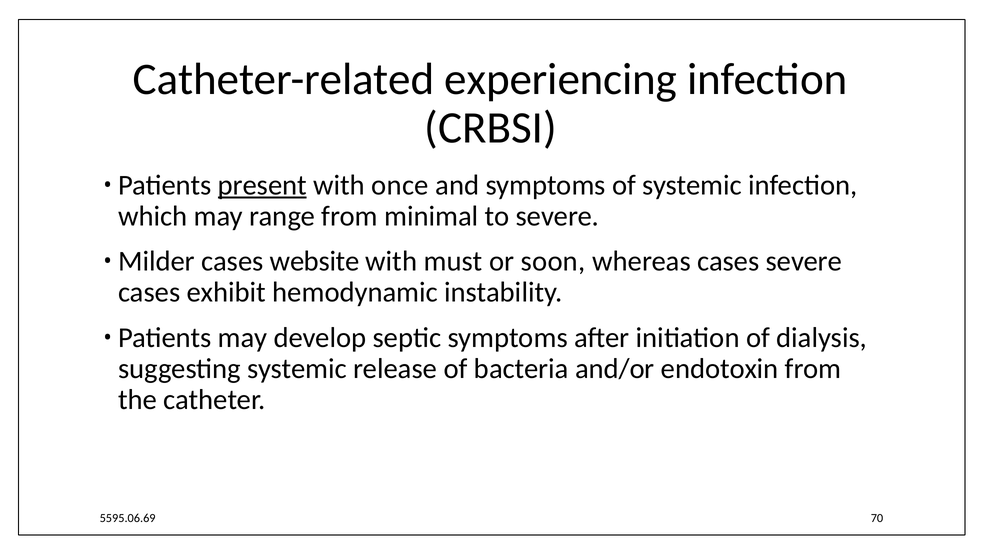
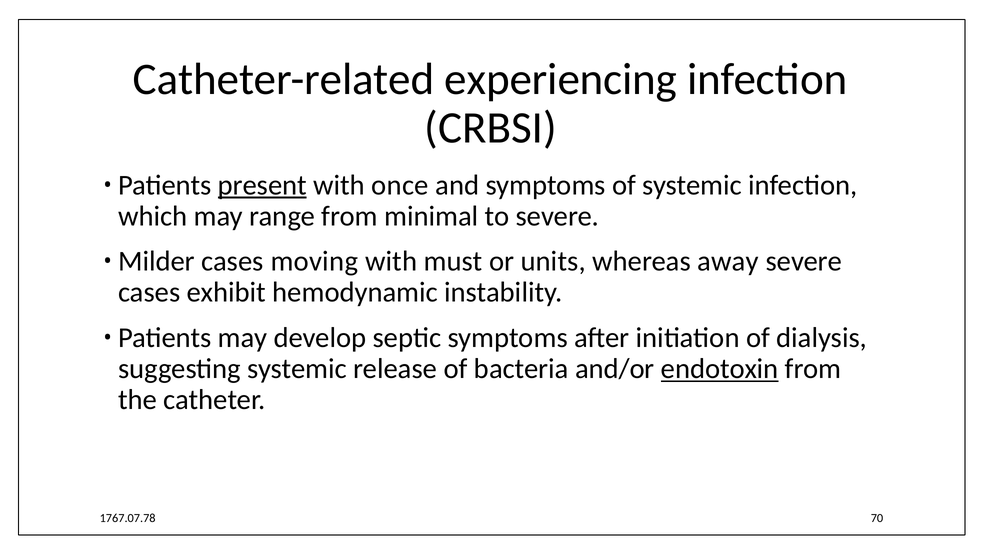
website: website -> moving
soon: soon -> units
whereas cases: cases -> away
endotoxin underline: none -> present
5595.06.69: 5595.06.69 -> 1767.07.78
